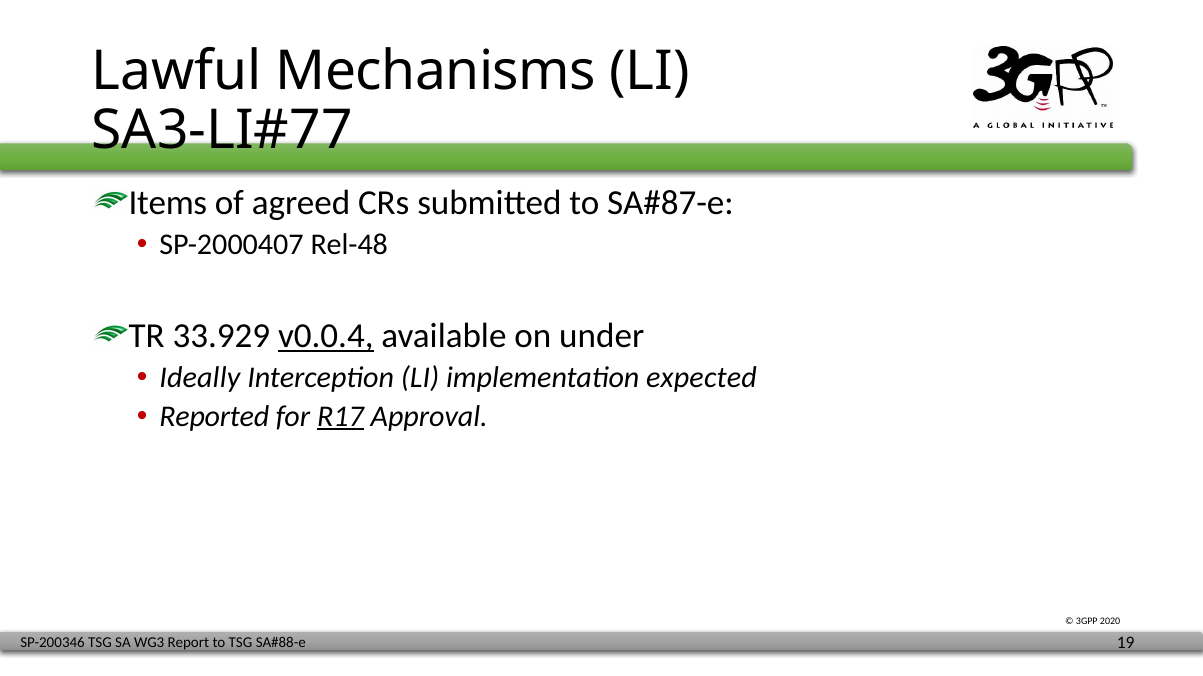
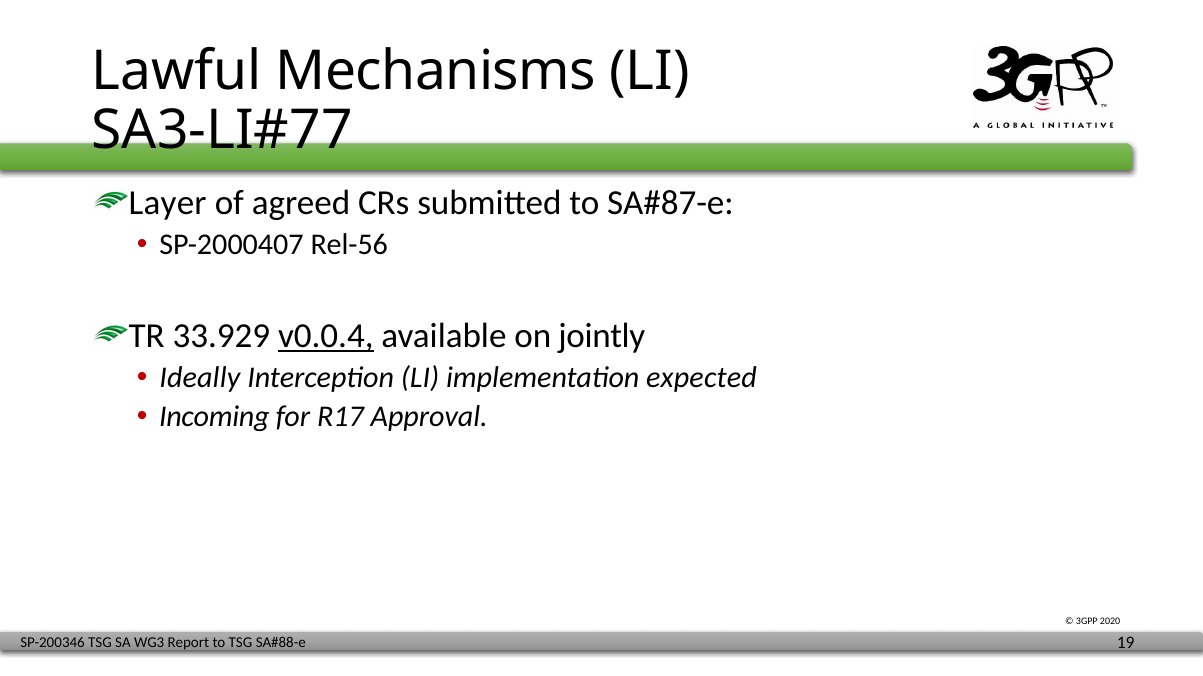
Items: Items -> Layer
Rel-48: Rel-48 -> Rel-56
under: under -> jointly
Reported: Reported -> Incoming
R17 underline: present -> none
